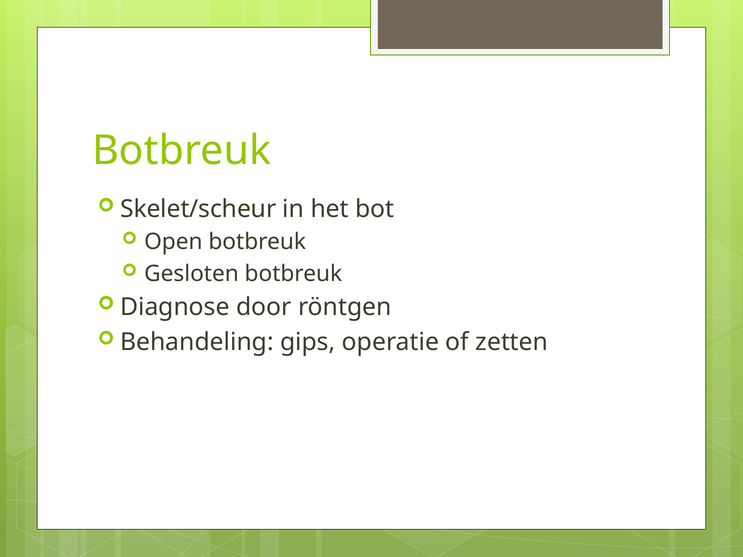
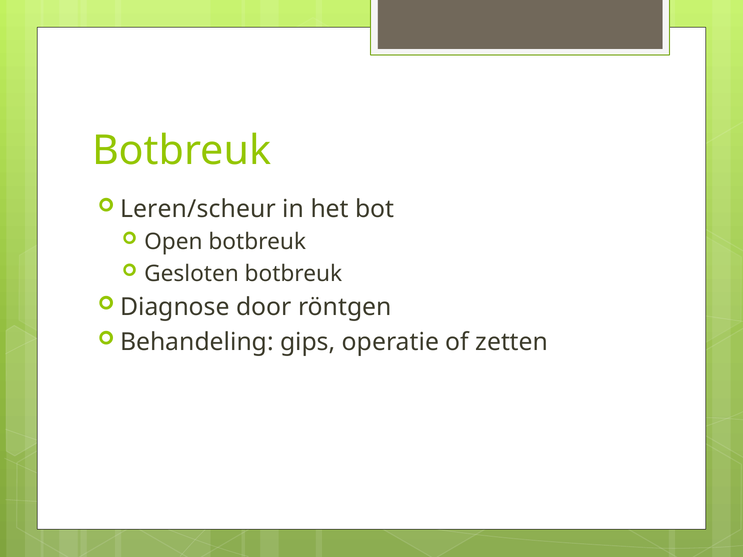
Skelet/scheur: Skelet/scheur -> Leren/scheur
